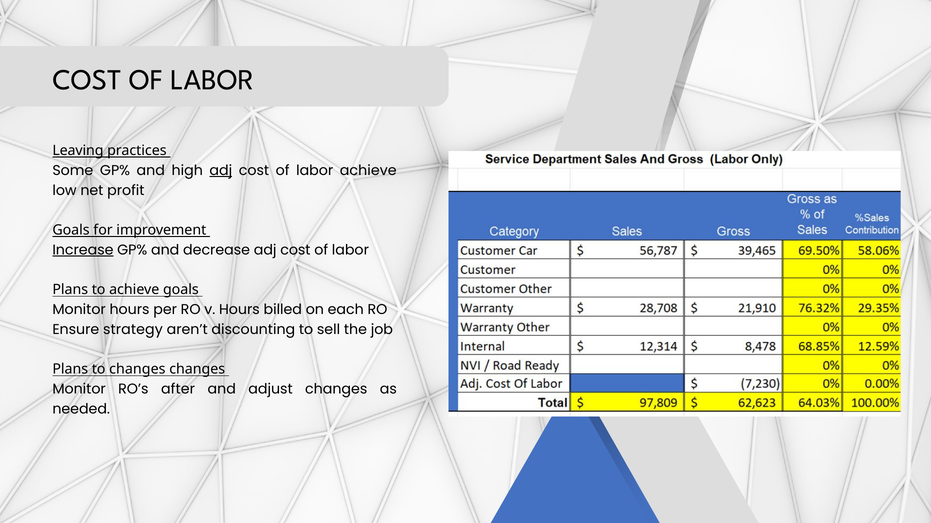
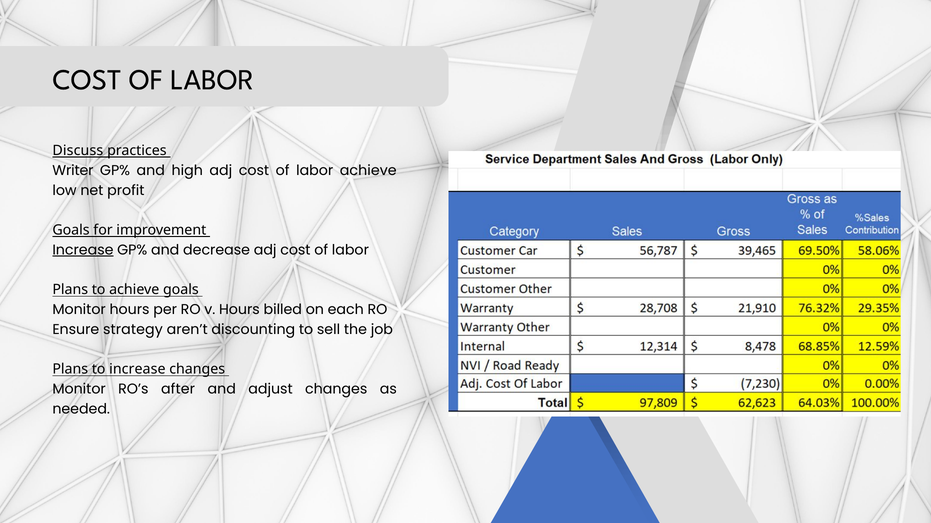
Leaving: Leaving -> Discuss
Some: Some -> Writer
adj at (221, 171) underline: present -> none
to changes: changes -> increase
